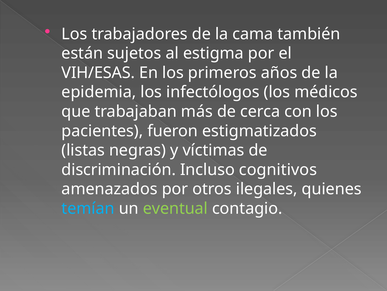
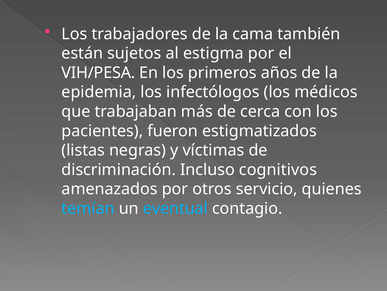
VIH/ESAS: VIH/ESAS -> VIH/PESA
ilegales: ilegales -> servicio
eventual colour: light green -> light blue
